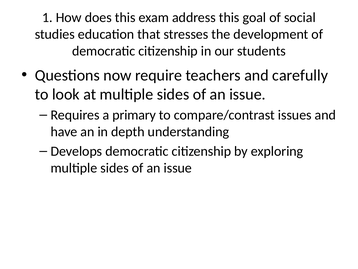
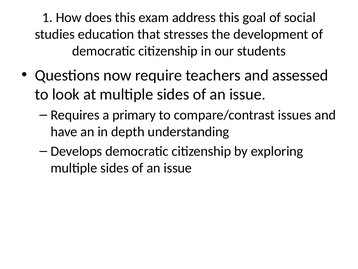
carefully: carefully -> assessed
